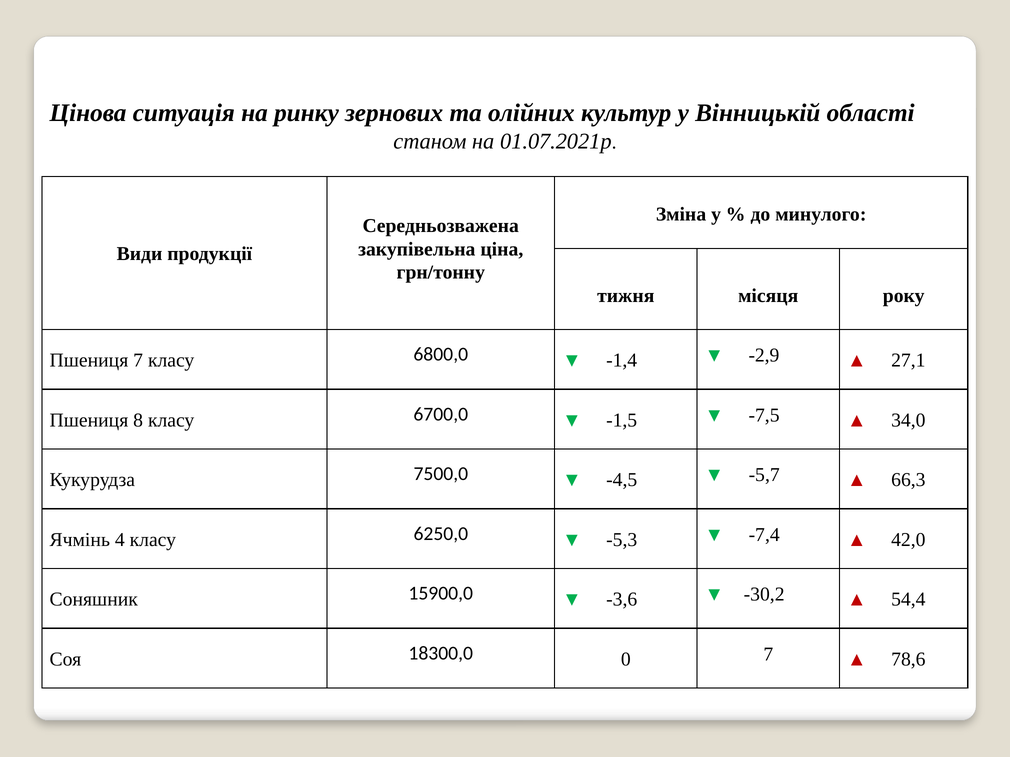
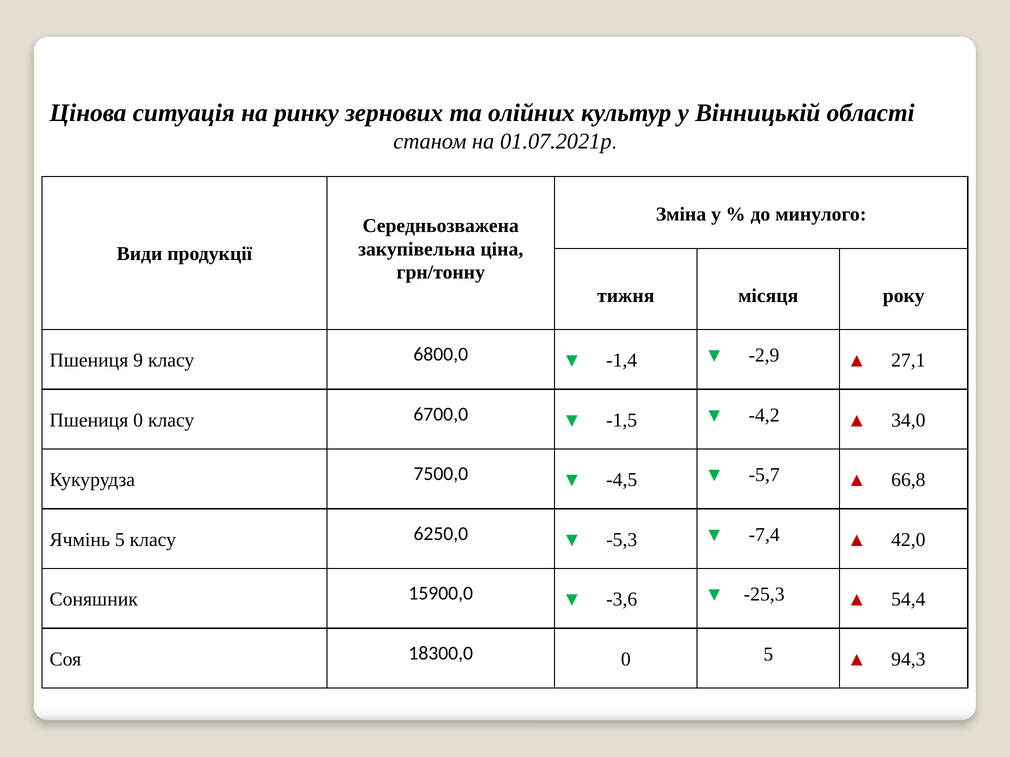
Пшениця 7: 7 -> 9
Пшениця 8: 8 -> 0
-7,5: -7,5 -> -4,2
66,3: 66,3 -> 66,8
Ячмінь 4: 4 -> 5
-30,2: -30,2 -> -25,3
0 7: 7 -> 5
78,6: 78,6 -> 94,3
